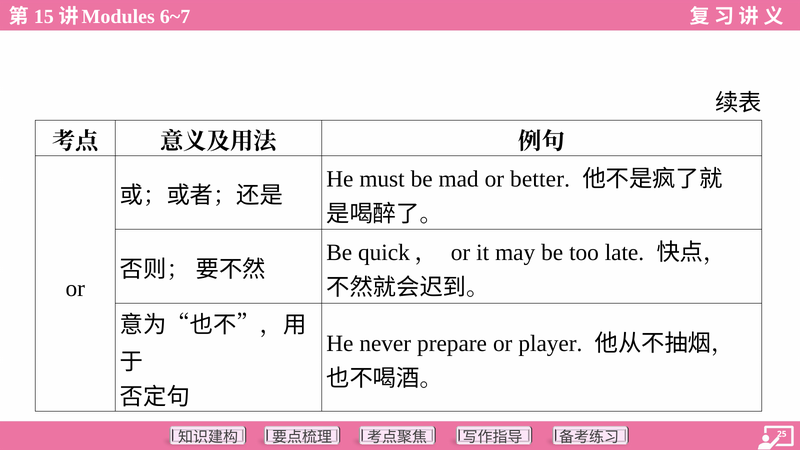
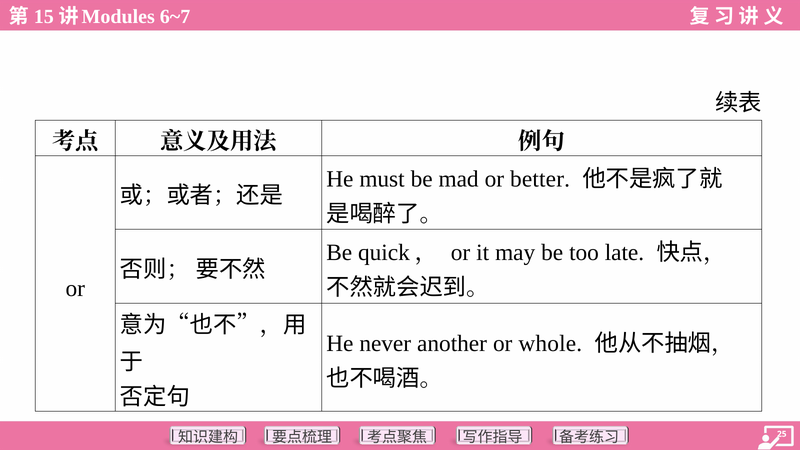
prepare: prepare -> another
player: player -> whole
